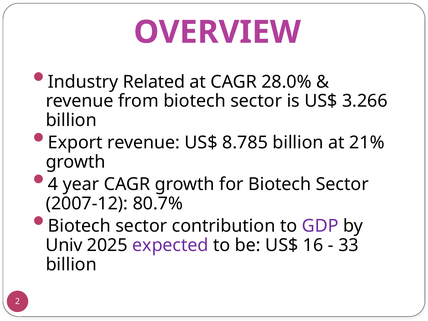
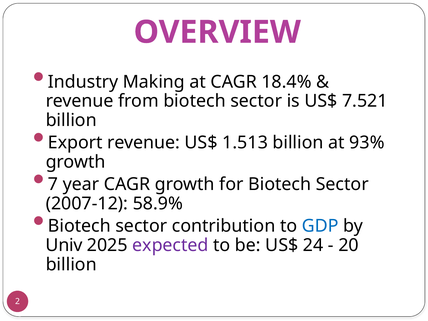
Related: Related -> Making
28.0%: 28.0% -> 18.4%
3.266: 3.266 -> 7.521
8.785: 8.785 -> 1.513
21%: 21% -> 93%
4: 4 -> 7
80.7%: 80.7% -> 58.9%
GDP colour: purple -> blue
16: 16 -> 24
33: 33 -> 20
